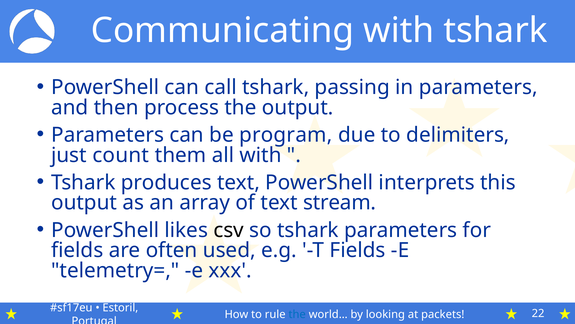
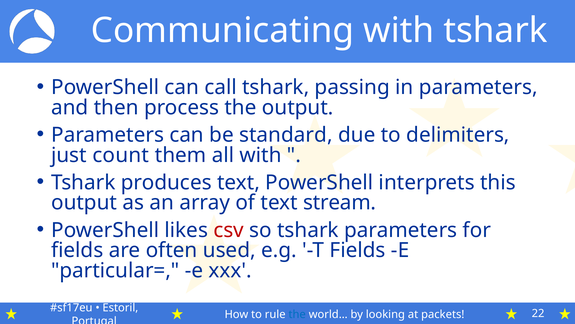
program: program -> standard
csv colour: black -> red
telemetry=: telemetry= -> particular=
